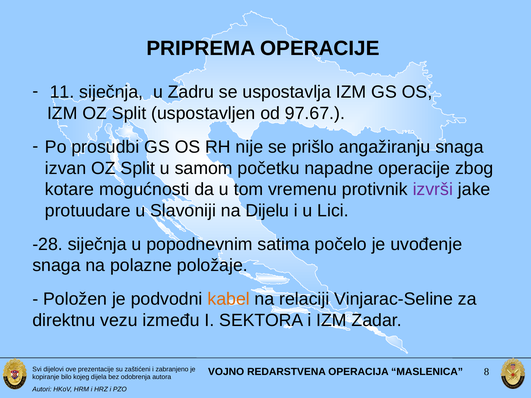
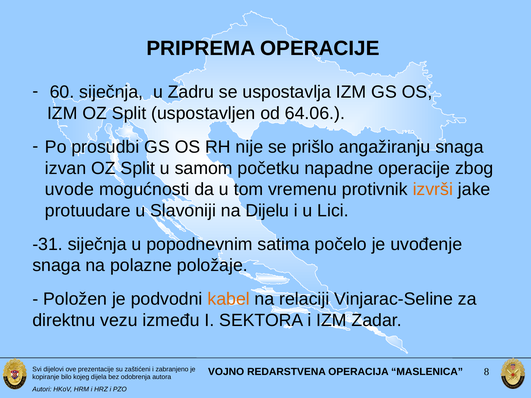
11: 11 -> 60
97.67: 97.67 -> 64.06
kotare: kotare -> uvode
izvrši colour: purple -> orange
-28: -28 -> -31
